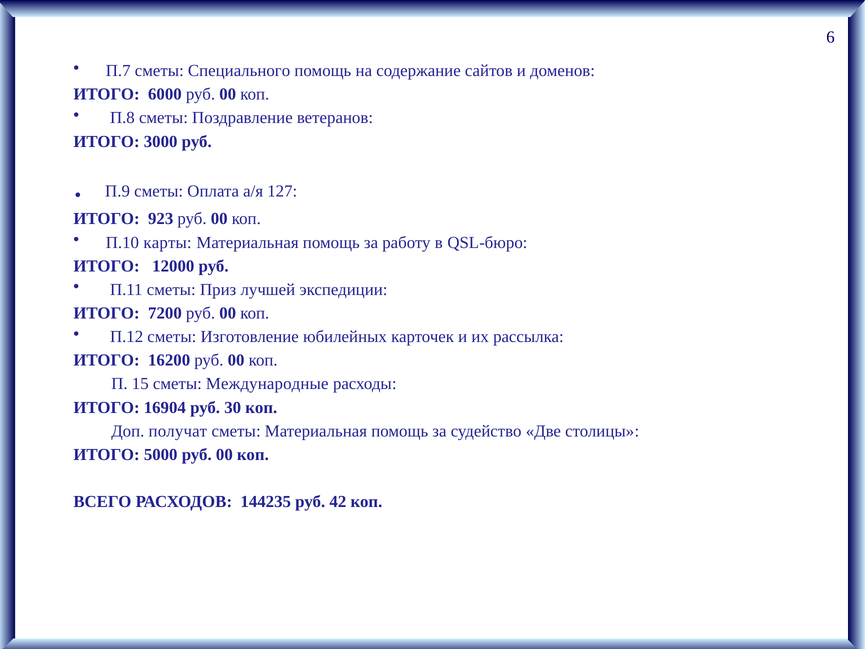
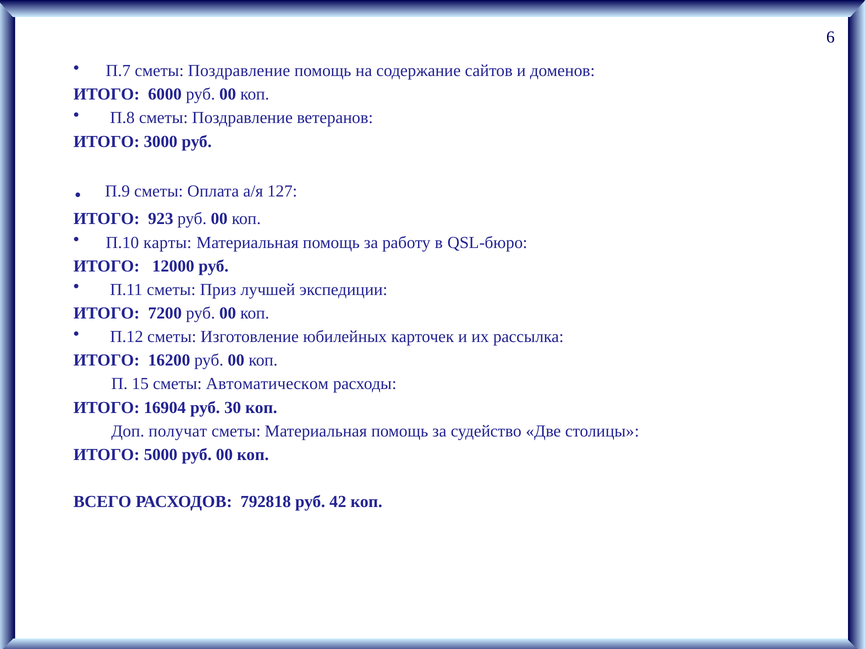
П.7 сметы Специального: Специального -> Поздравление
Международные: Международные -> Автоматическом
144235: 144235 -> 792818
